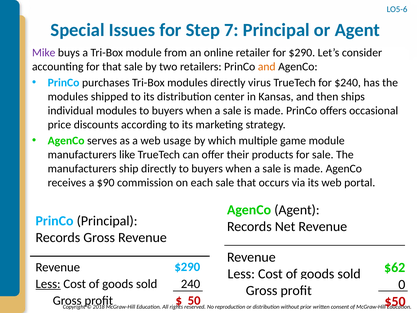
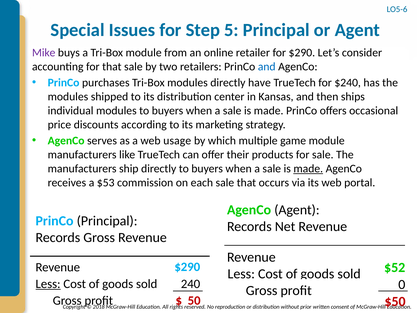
7: 7 -> 5
and at (267, 66) colour: orange -> blue
virus: virus -> have
made at (308, 169) underline: none -> present
$90: $90 -> $53
$62: $62 -> $52
